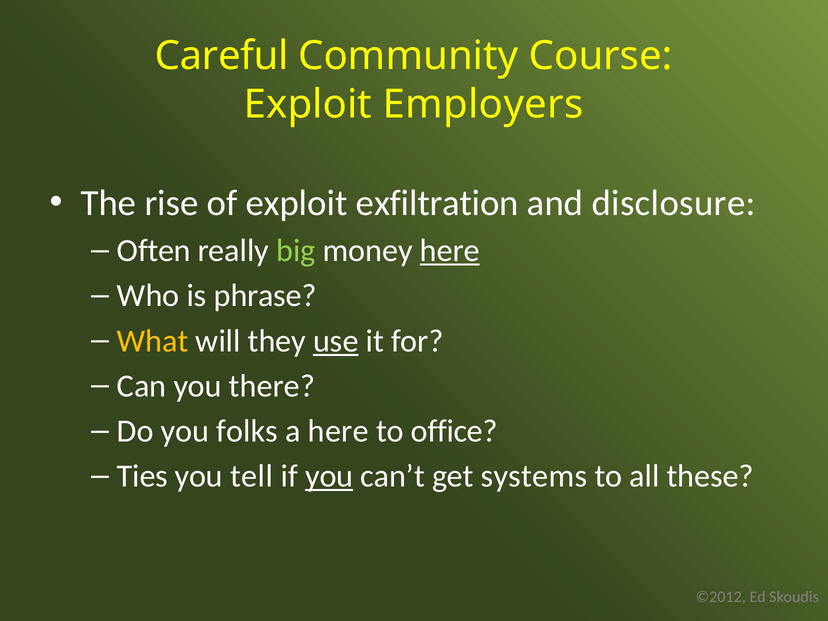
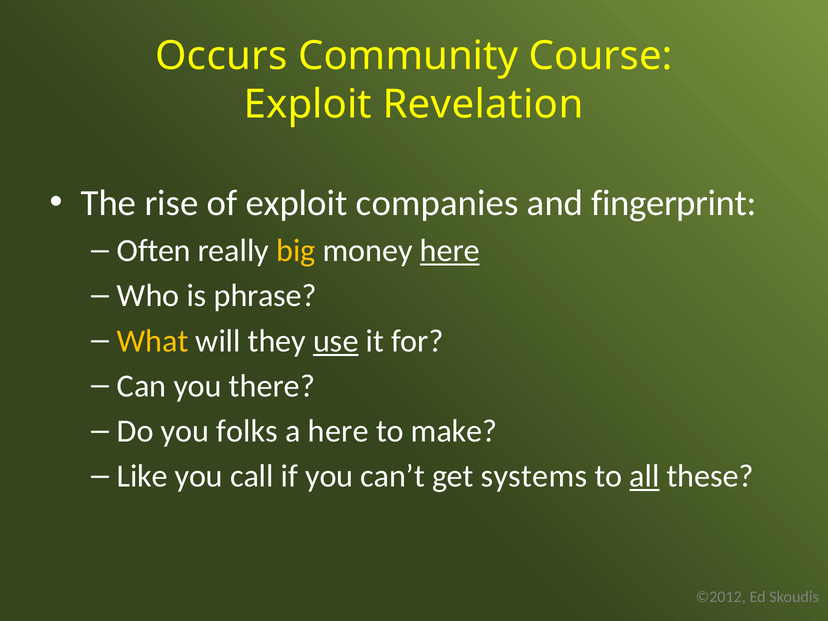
Careful: Careful -> Occurs
Employers: Employers -> Revelation
exfiltration: exfiltration -> companies
disclosure: disclosure -> fingerprint
big colour: light green -> yellow
office: office -> make
Ties: Ties -> Like
tell: tell -> call
you at (329, 476) underline: present -> none
all underline: none -> present
